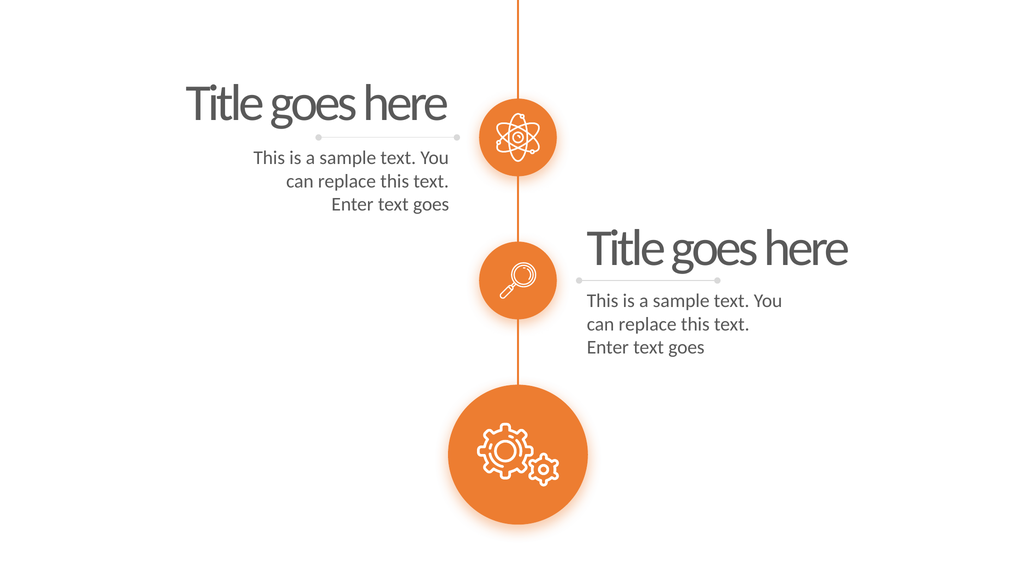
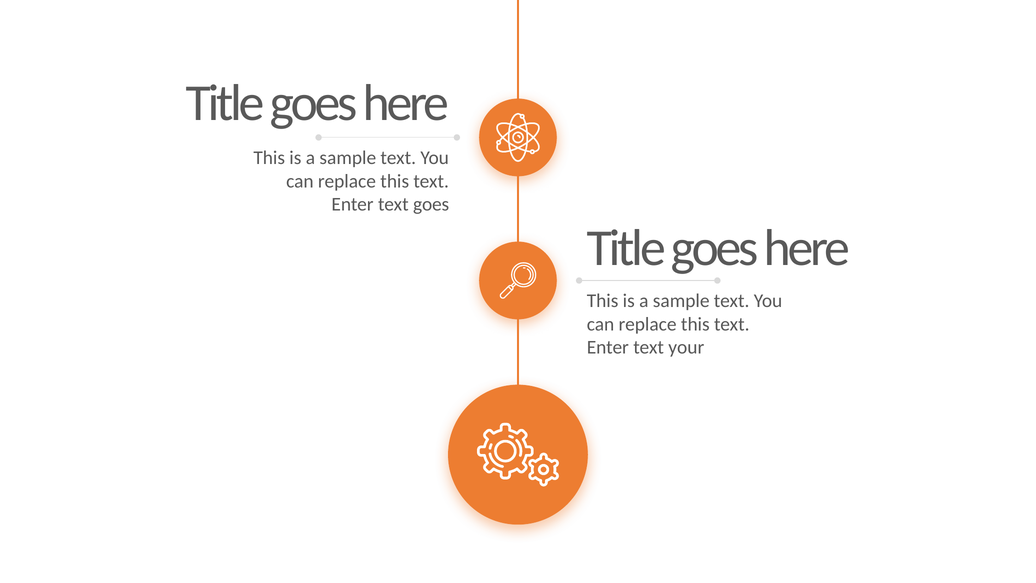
goes at (686, 347): goes -> your
